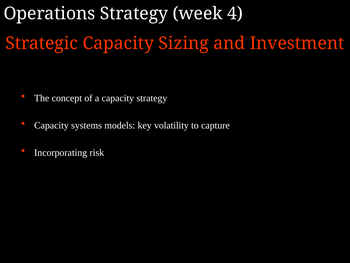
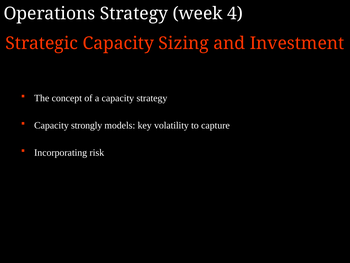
systems: systems -> strongly
